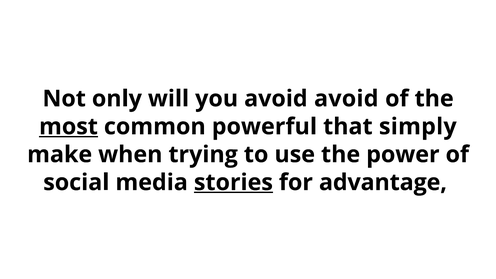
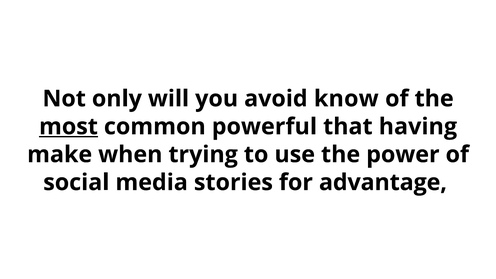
avoid avoid: avoid -> know
simply: simply -> having
stories underline: present -> none
